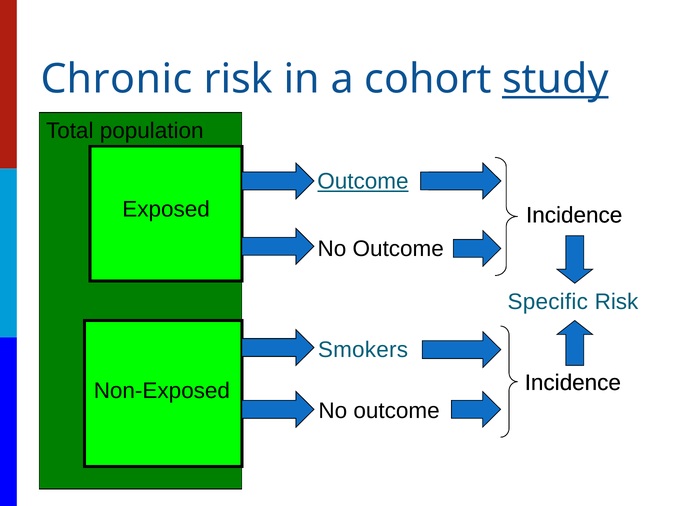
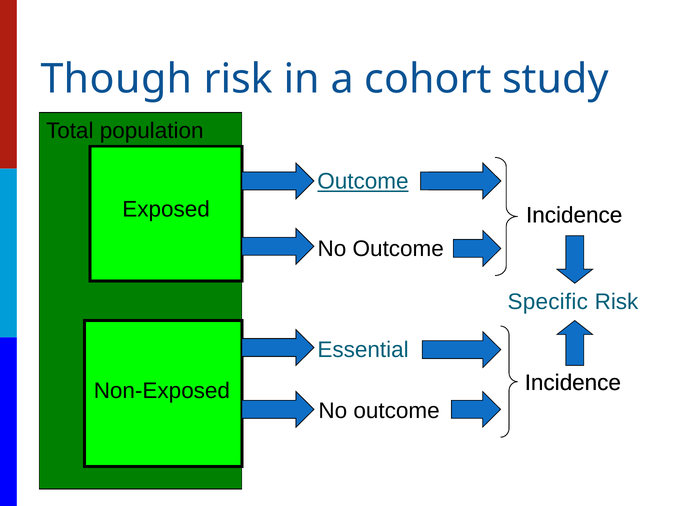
Chronic: Chronic -> Though
study underline: present -> none
Smokers: Smokers -> Essential
